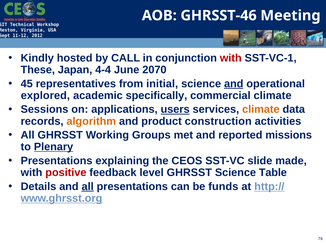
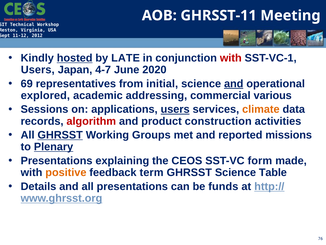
GHRSST-46: GHRSST-46 -> GHRSST-11
hosted underline: none -> present
CALL: CALL -> LATE
These at (38, 70): These -> Users
4-4: 4-4 -> 4-7
2070: 2070 -> 2020
45: 45 -> 69
specifically: specifically -> addressing
commercial climate: climate -> various
algorithm colour: orange -> red
GHRSST at (60, 135) underline: none -> present
slide: slide -> form
positive colour: red -> orange
level: level -> term
all at (88, 186) underline: present -> none
